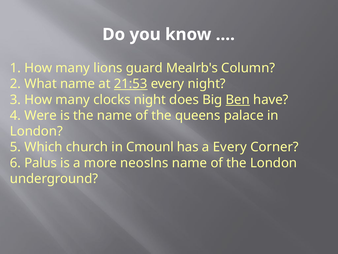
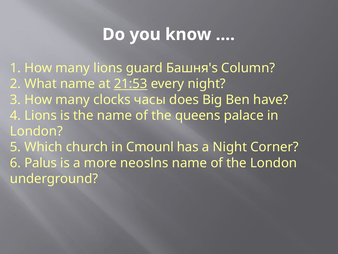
Mealrb's: Mealrb's -> Башня's
clocks night: night -> часы
Ben underline: present -> none
4 Were: Were -> Lions
a Every: Every -> Night
